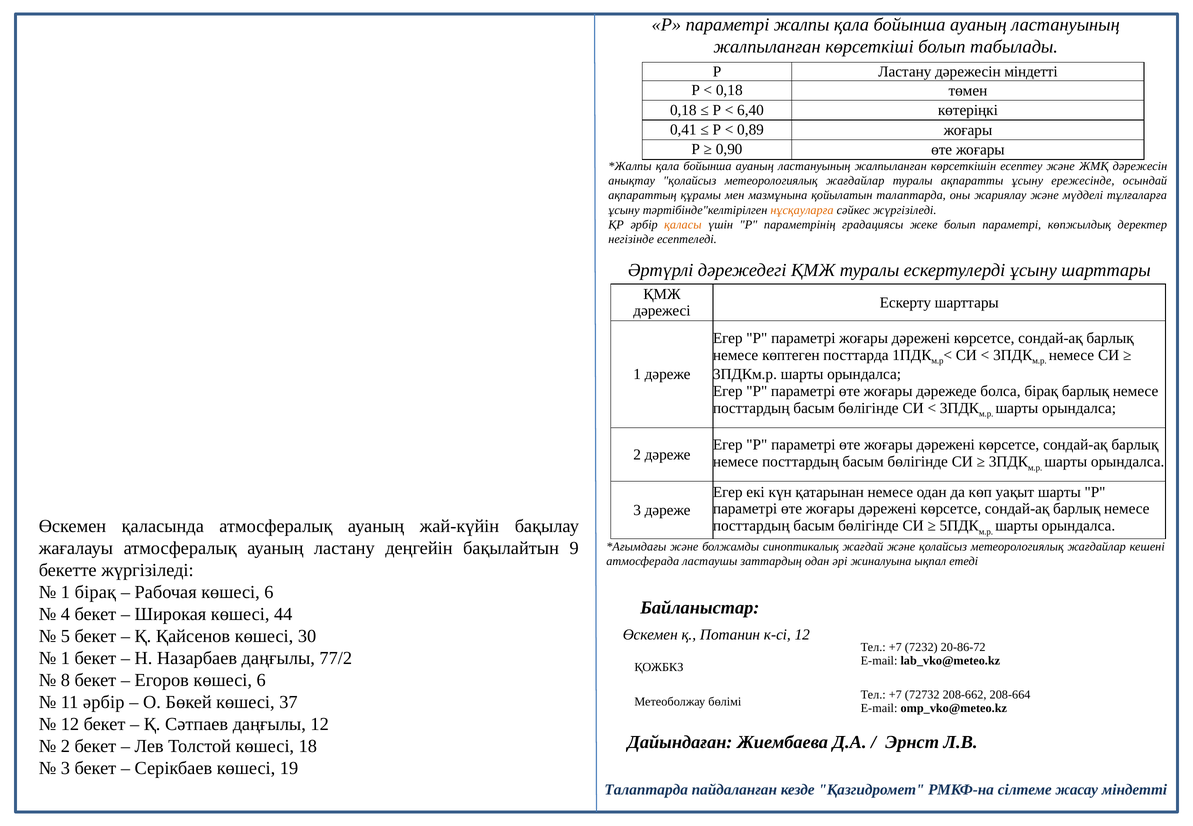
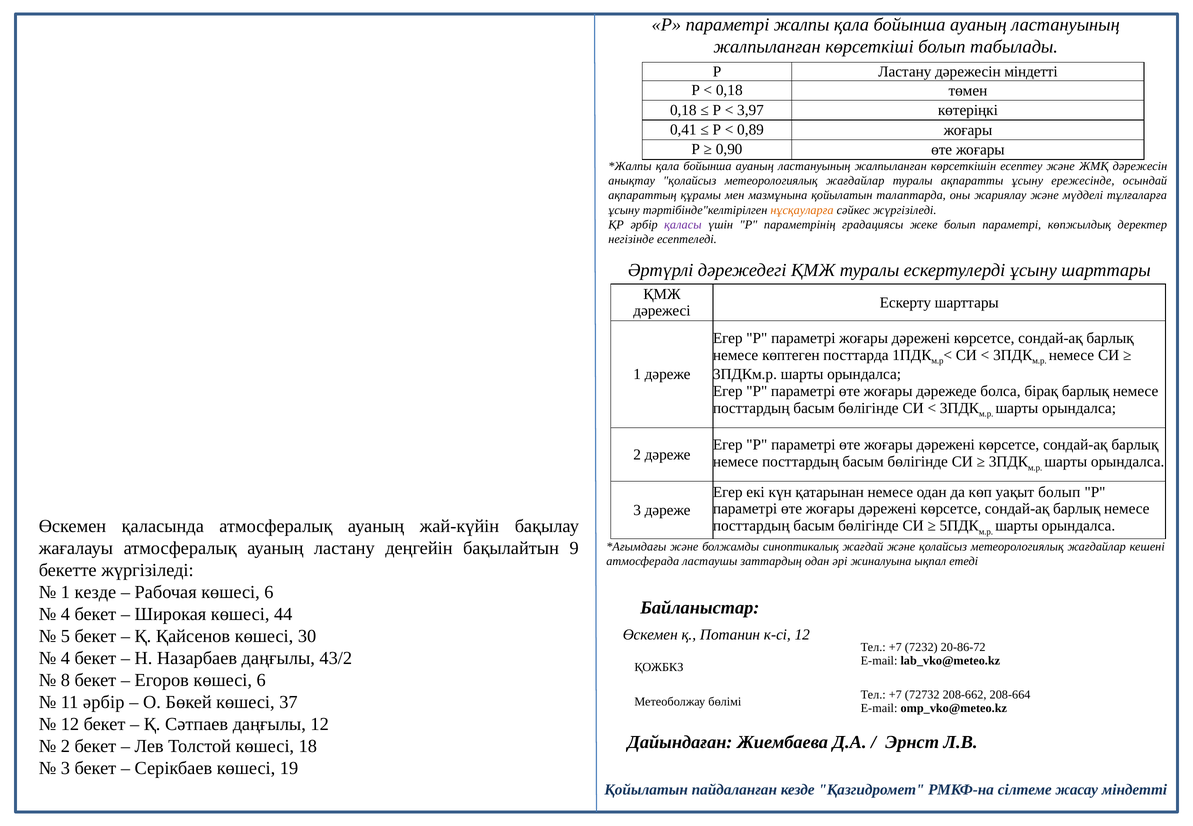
6,40: 6,40 -> 3,97
қаласы colour: orange -> purple
уақыт шарты: шарты -> болып
1 бірақ: бірақ -> кезде
1 at (65, 658): 1 -> 4
77/2: 77/2 -> 43/2
Талаптарда at (646, 789): Талаптарда -> Қойылатын
